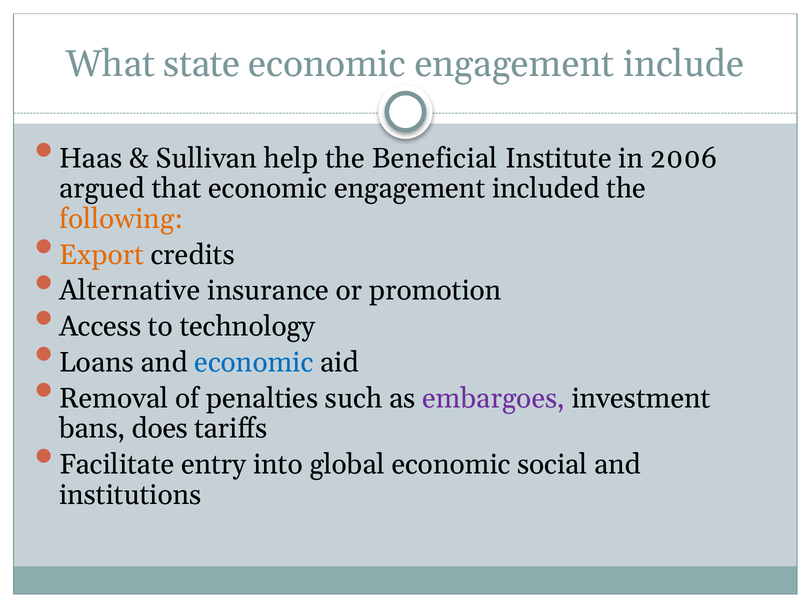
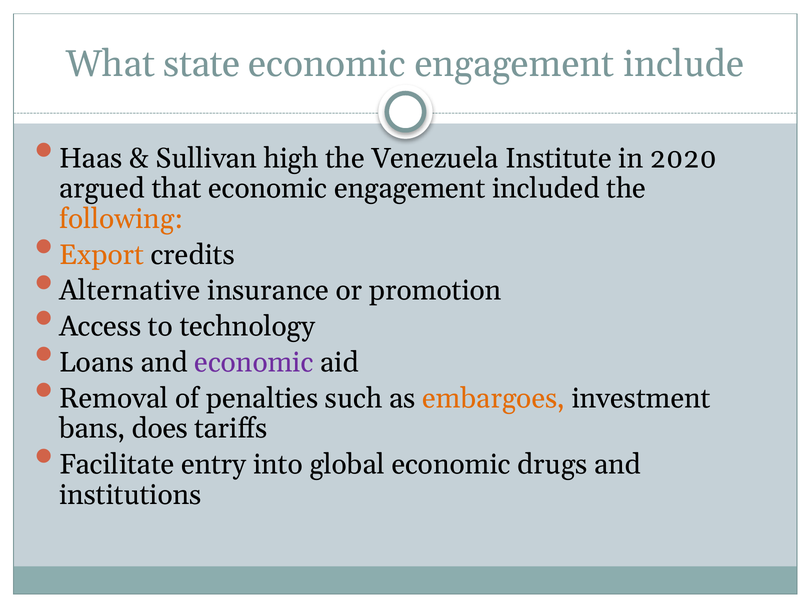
help: help -> high
Beneficial: Beneficial -> Venezuela
2006: 2006 -> 2020
economic at (254, 363) colour: blue -> purple
embargoes colour: purple -> orange
social: social -> drugs
